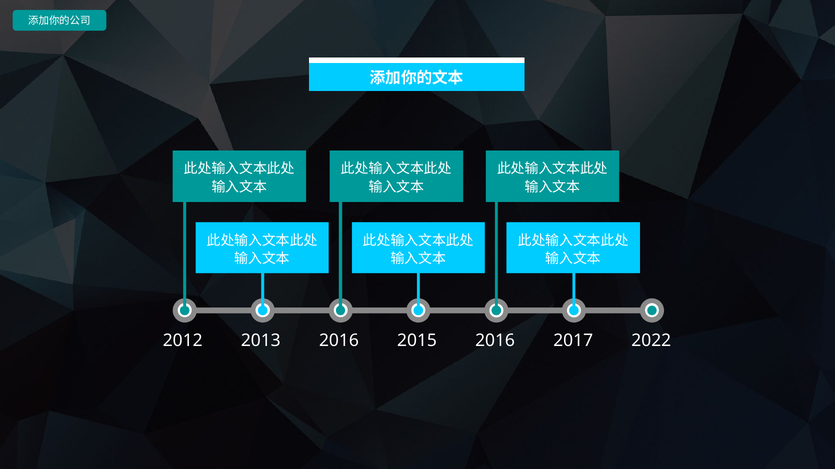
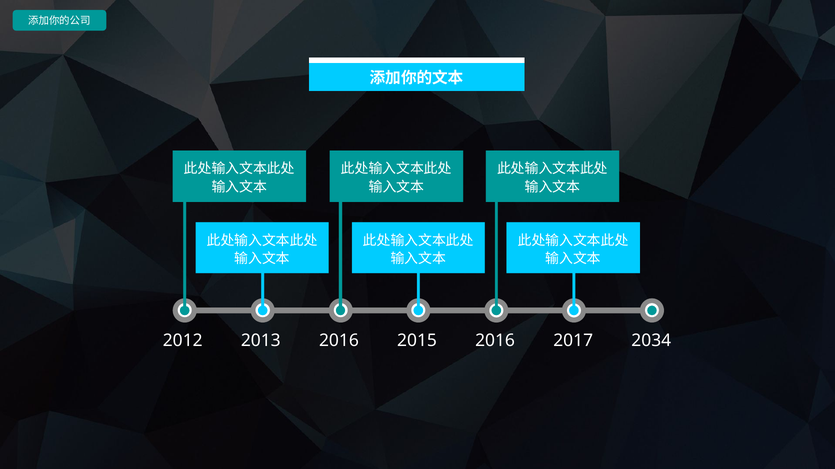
2022: 2022 -> 2034
